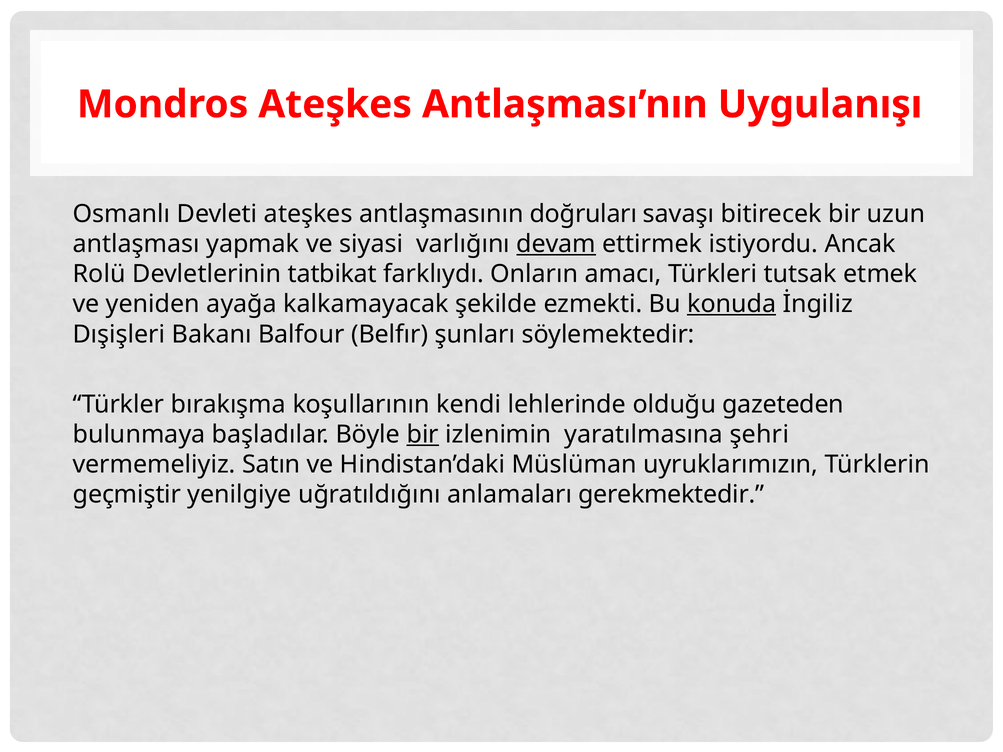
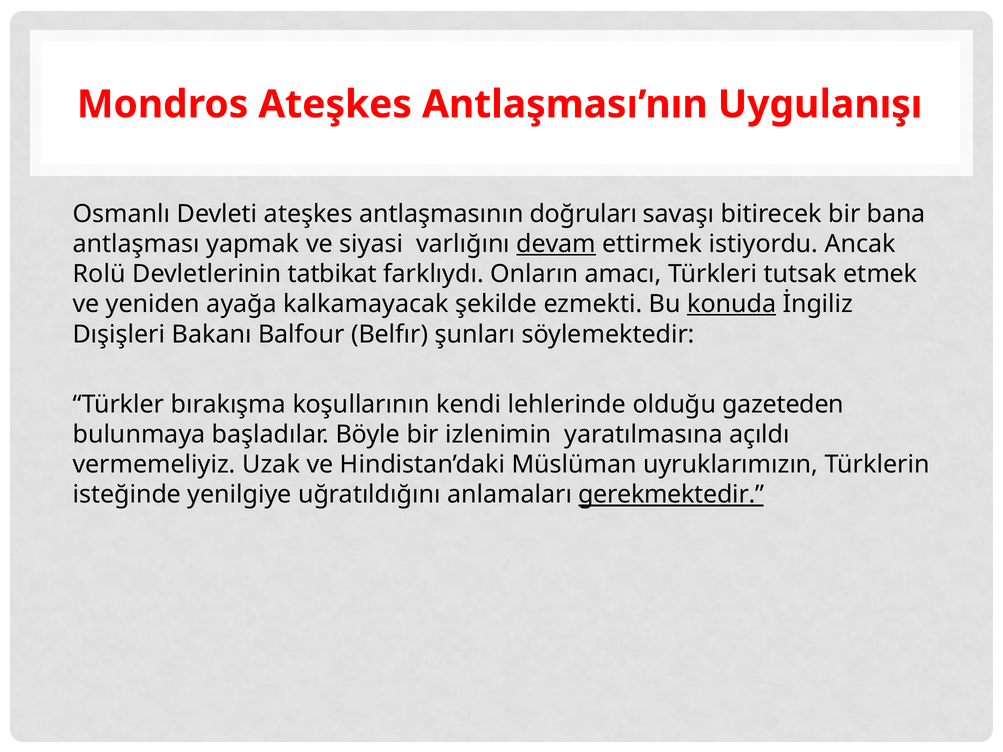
uzun: uzun -> bana
bir at (423, 435) underline: present -> none
şehri: şehri -> açıldı
Satın: Satın -> Uzak
geçmiştir: geçmiştir -> isteğinde
gerekmektedir underline: none -> present
